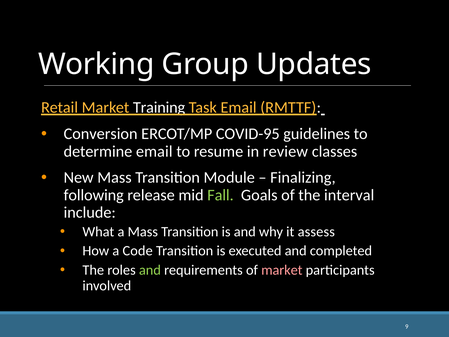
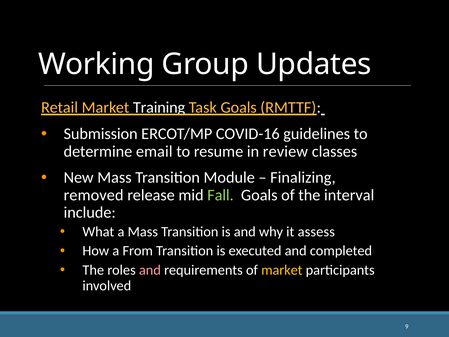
Task Email: Email -> Goals
Conversion: Conversion -> Submission
COVID-95: COVID-95 -> COVID-16
following: following -> removed
Code: Code -> From
and at (150, 270) colour: light green -> pink
market at (282, 270) colour: pink -> yellow
